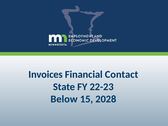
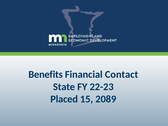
Invoices: Invoices -> Benefits
Below: Below -> Placed
2028: 2028 -> 2089
